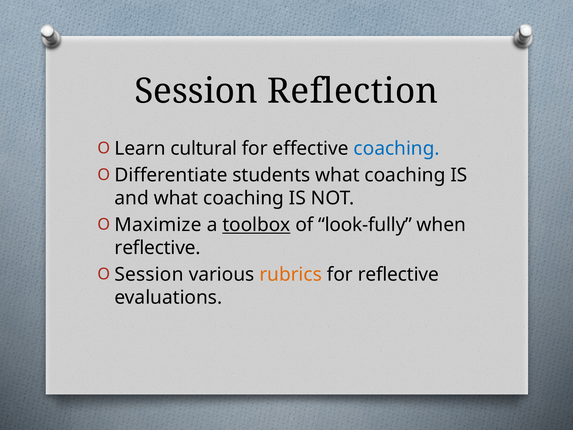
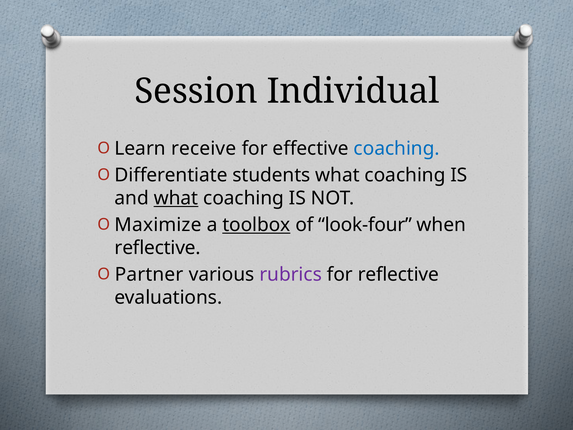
Reflection: Reflection -> Individual
cultural: cultural -> receive
what at (176, 198) underline: none -> present
look-fully: look-fully -> look-four
Session at (149, 275): Session -> Partner
rubrics colour: orange -> purple
